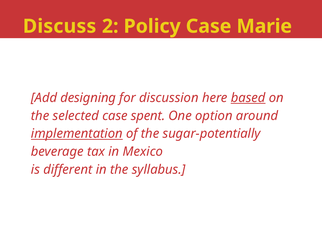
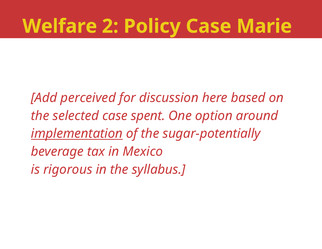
Discuss: Discuss -> Welfare
designing: designing -> perceived
based underline: present -> none
different: different -> rigorous
